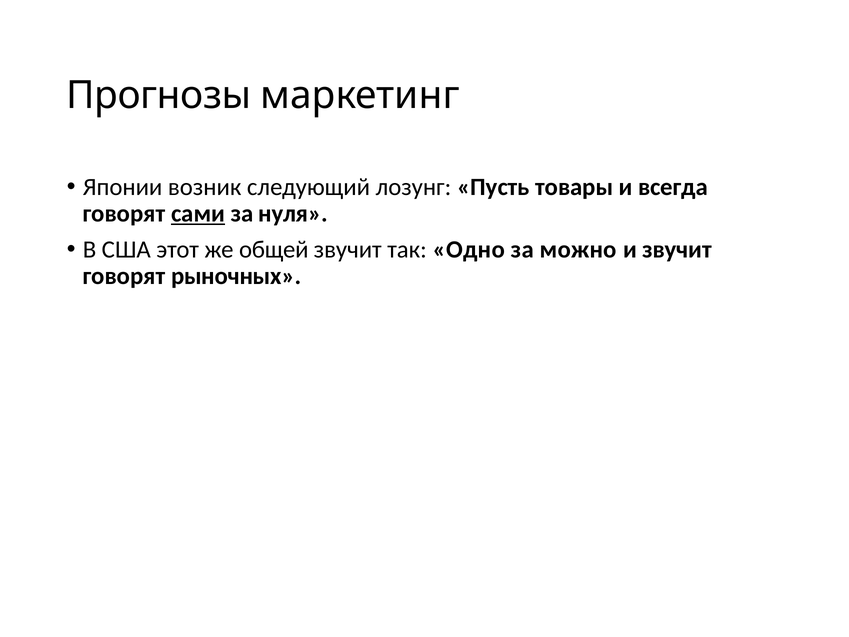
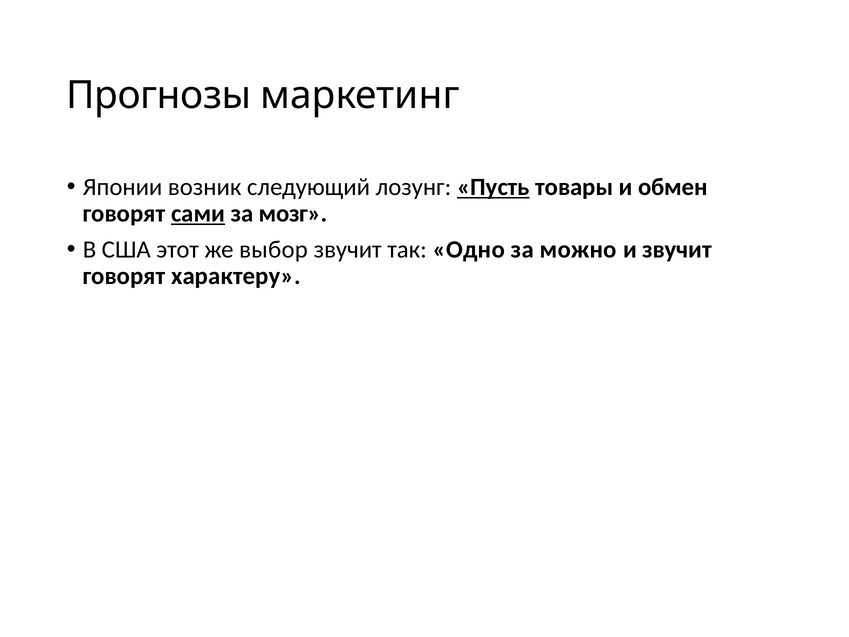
Пусть underline: none -> present
всегда: всегда -> обмен
нуля: нуля -> мозг
общей: общей -> выбор
рыночных: рыночных -> характеру
